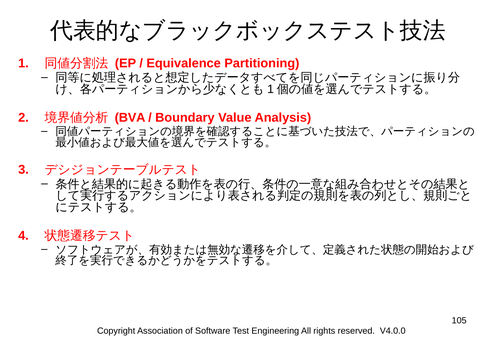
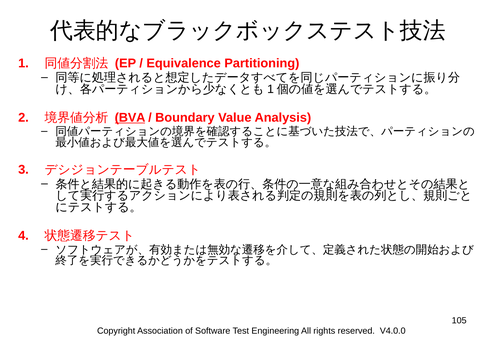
BVA underline: none -> present
